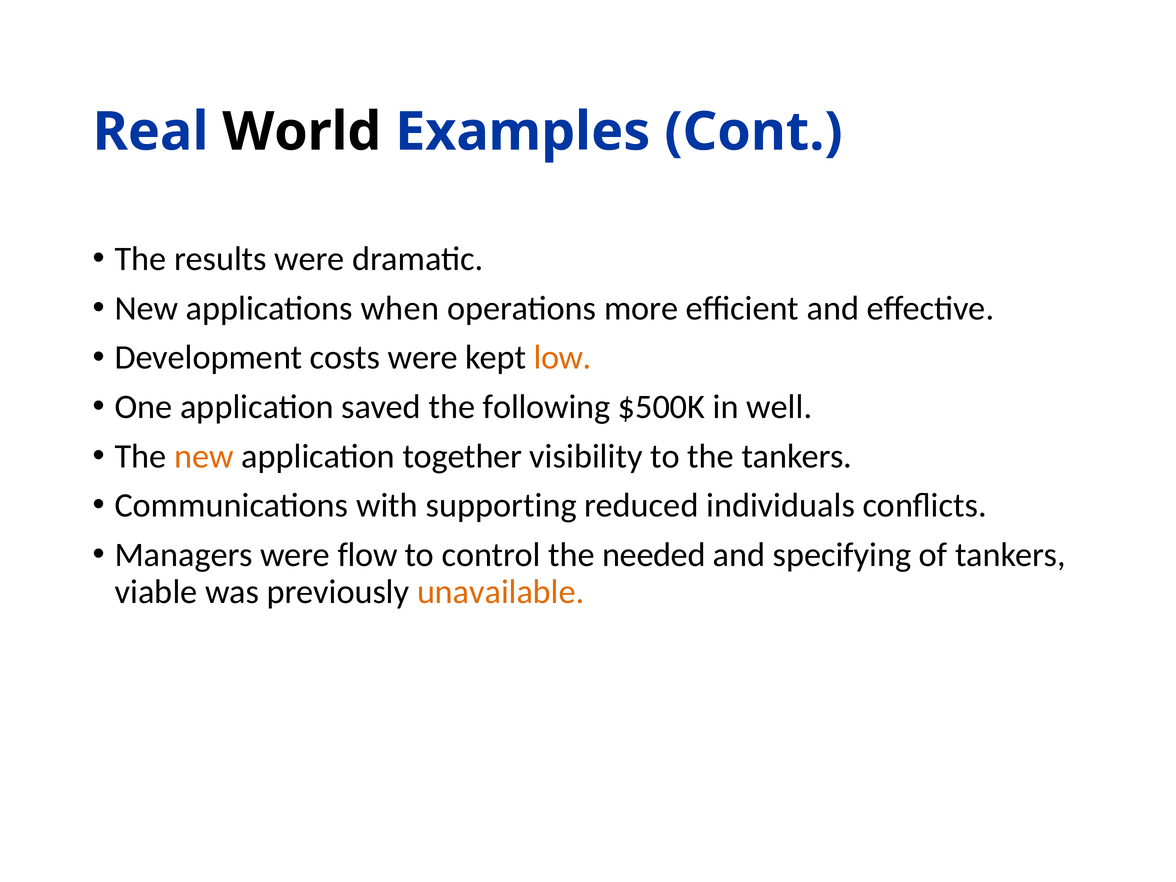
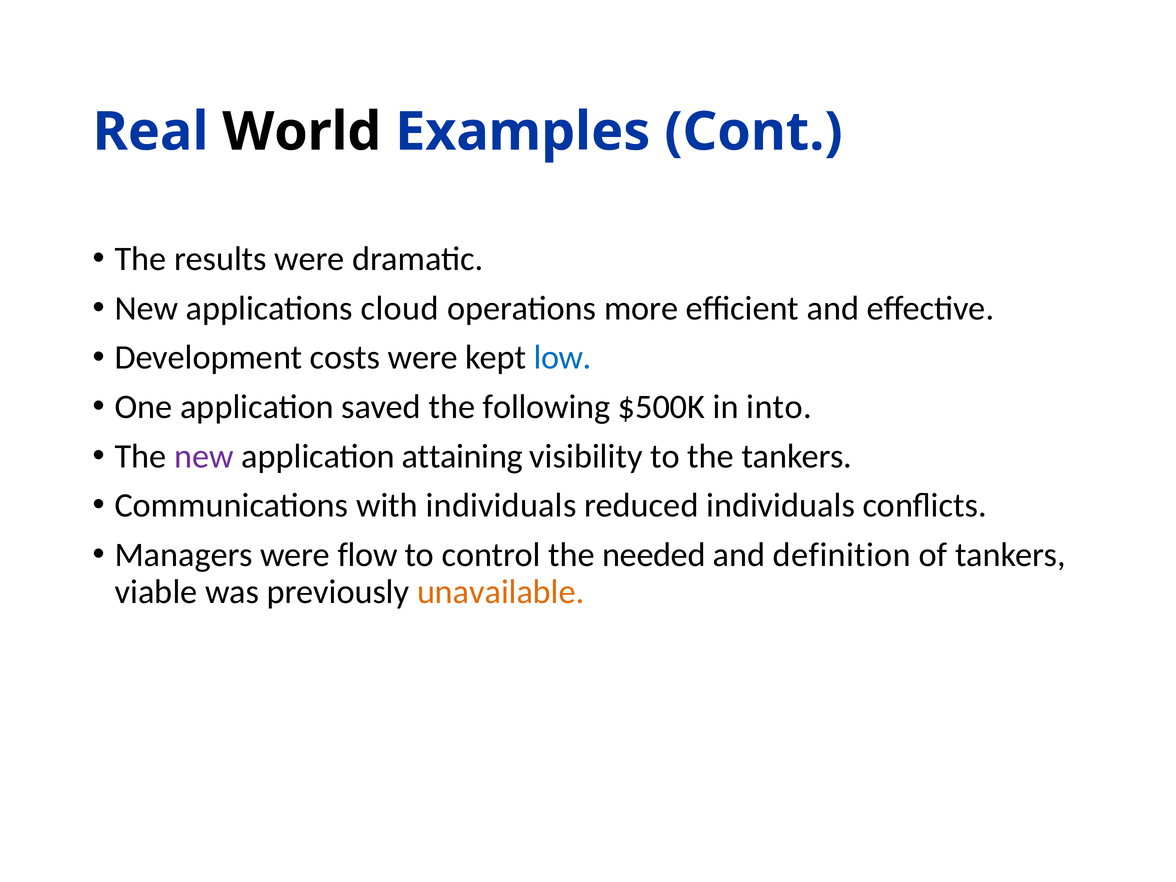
when: when -> cloud
low colour: orange -> blue
well: well -> into
new at (204, 456) colour: orange -> purple
together: together -> attaining
with supporting: supporting -> individuals
specifying: specifying -> definition
